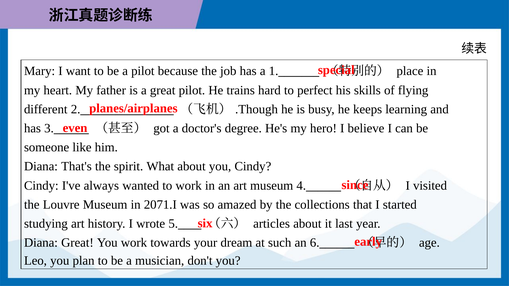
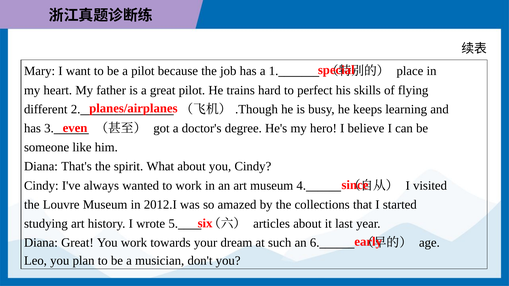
2071.I: 2071.I -> 2012.I
